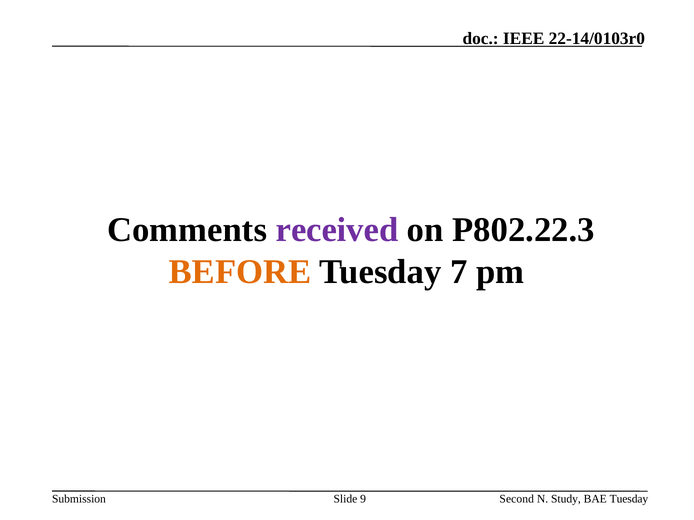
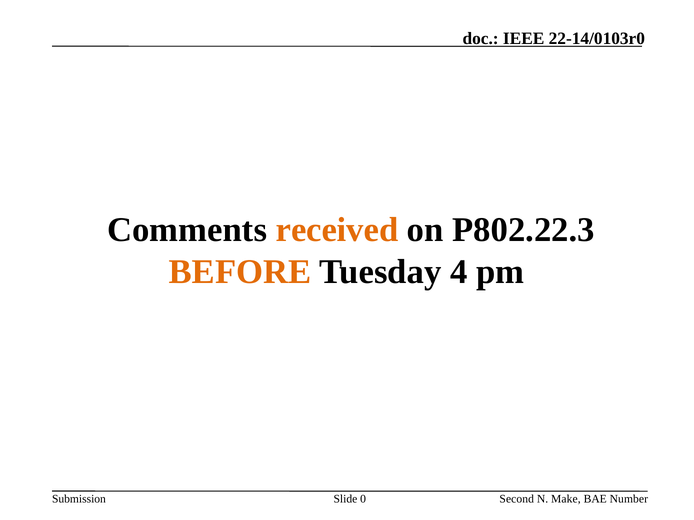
received colour: purple -> orange
7: 7 -> 4
9: 9 -> 0
Study: Study -> Make
BAE Tuesday: Tuesday -> Number
